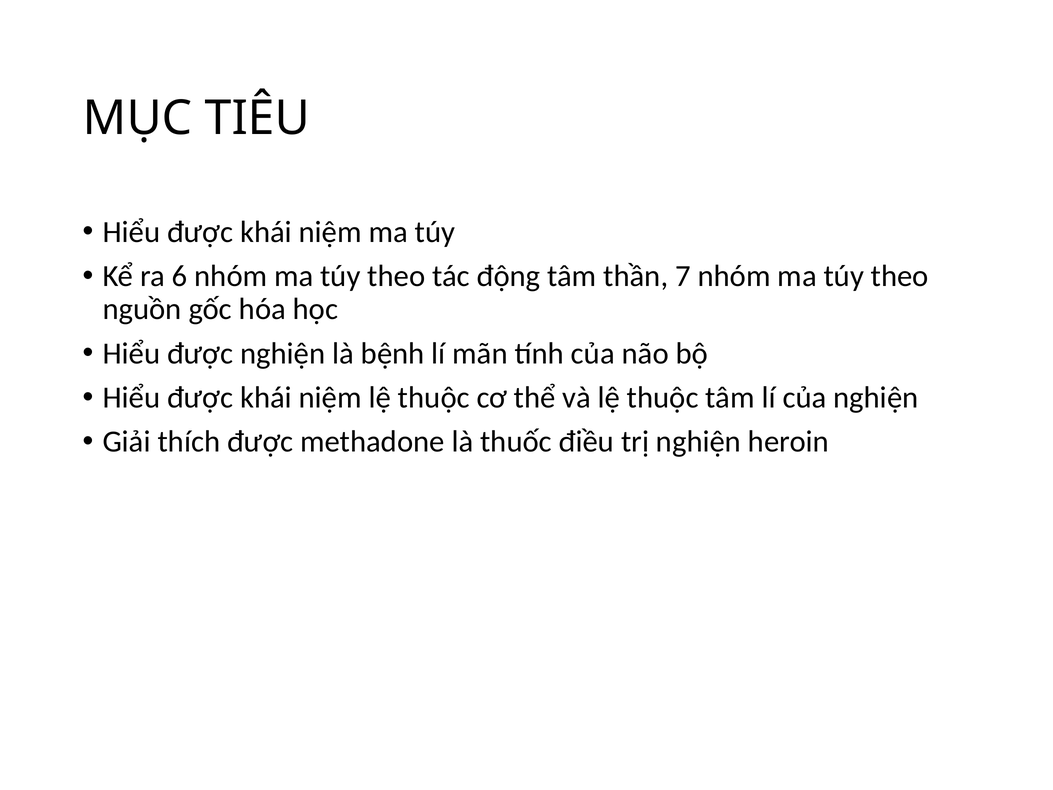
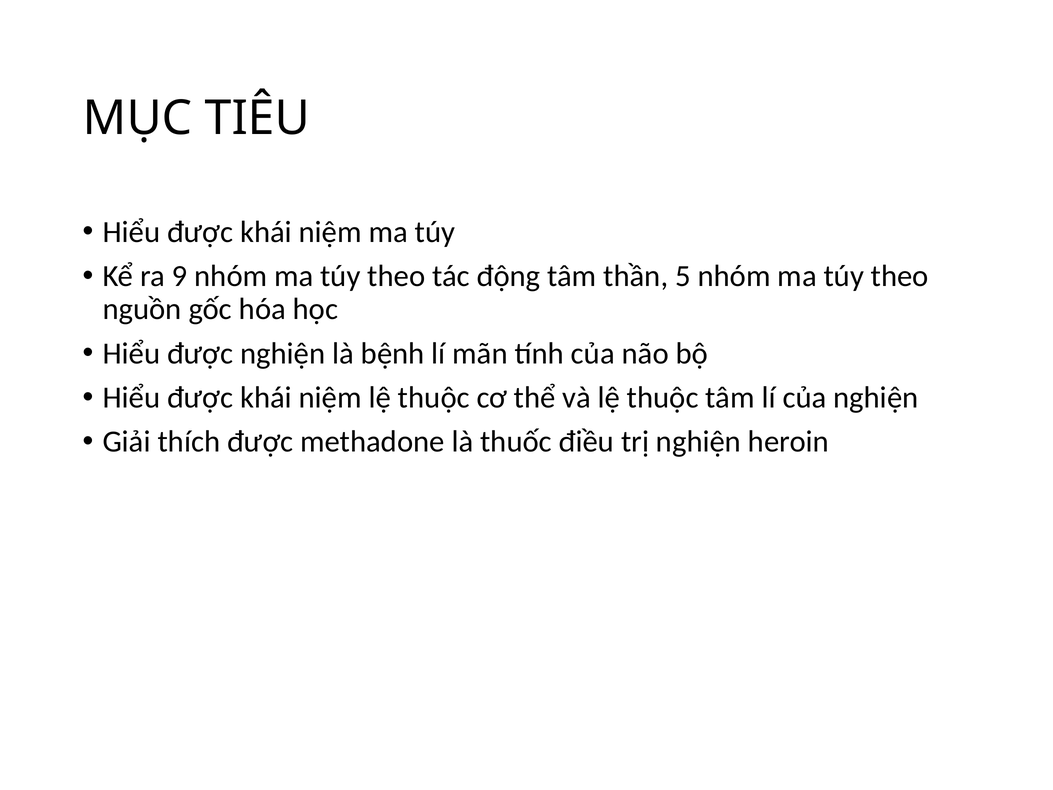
6: 6 -> 9
7: 7 -> 5
